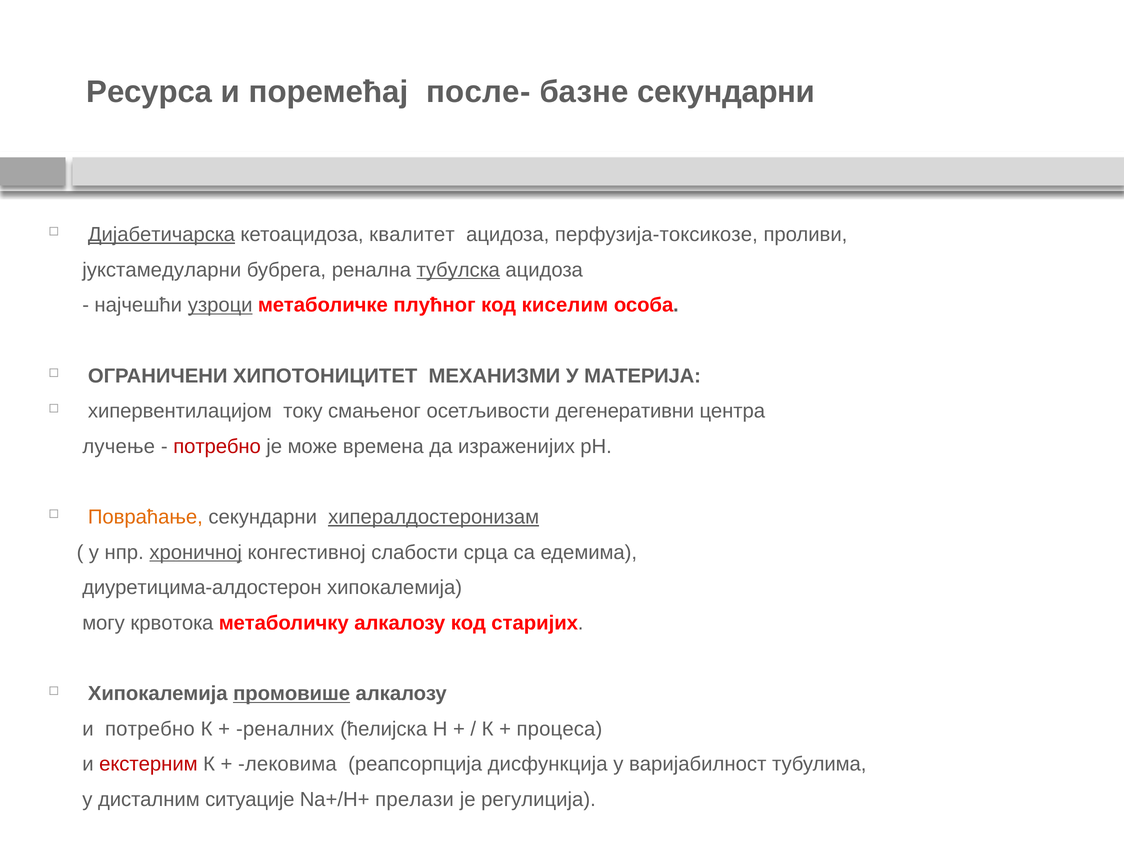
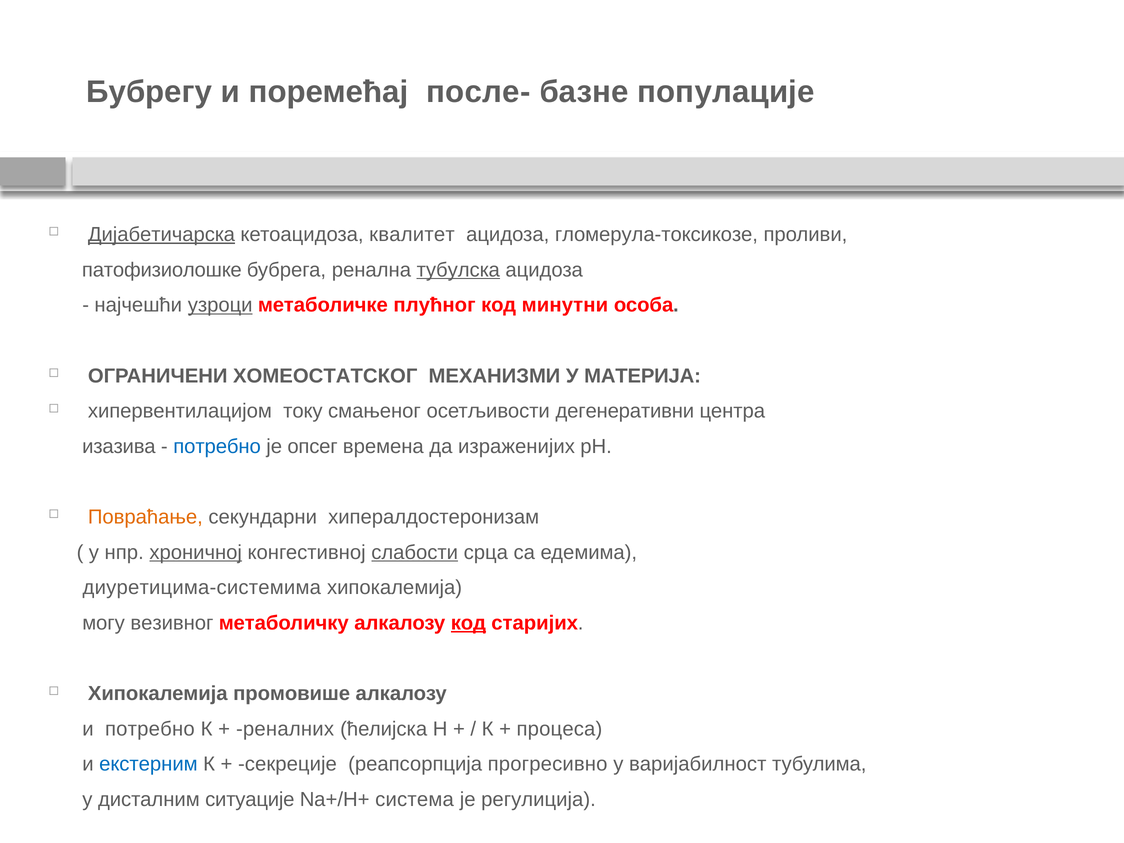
Ресурса: Ресурса -> Бубрегу
базне секундарни: секундарни -> популације
перфузија-токсикозе: перфузија-токсикозе -> гломерула-токсикозе
јукстамедуларни: јукстамедуларни -> патофизиолошке
киселим: киселим -> минутни
ХИПОТОНИЦИТЕТ: ХИПОТОНИЦИТЕТ -> ХОМЕОСТАТСКОГ
лучење: лучење -> изазива
потребно at (217, 446) colour: red -> blue
може: може -> опсег
хипералдостеронизам underline: present -> none
слабости underline: none -> present
диуретицима-алдостерон: диуретицима-алдостерон -> диуретицима-системима
крвотока: крвотока -> везивног
код at (468, 623) underline: none -> present
промовише underline: present -> none
екстерним colour: red -> blue
лековима: лековима -> секреције
дисфункција: дисфункција -> прогресивно
прелази: прелази -> система
